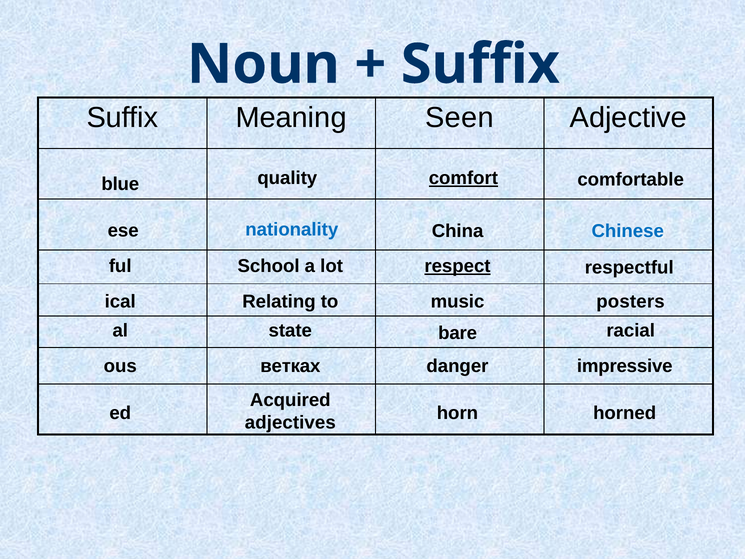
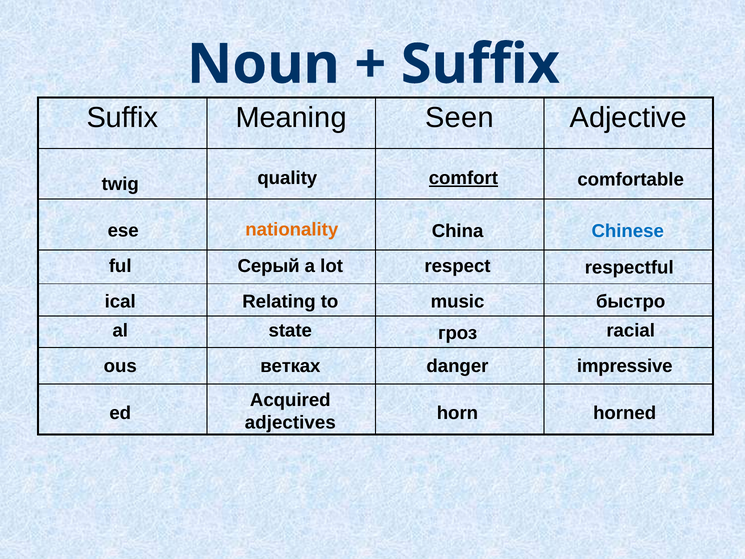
blue: blue -> twig
nationality colour: blue -> orange
School: School -> Серый
respect underline: present -> none
posters: posters -> быстро
bare: bare -> гроз
